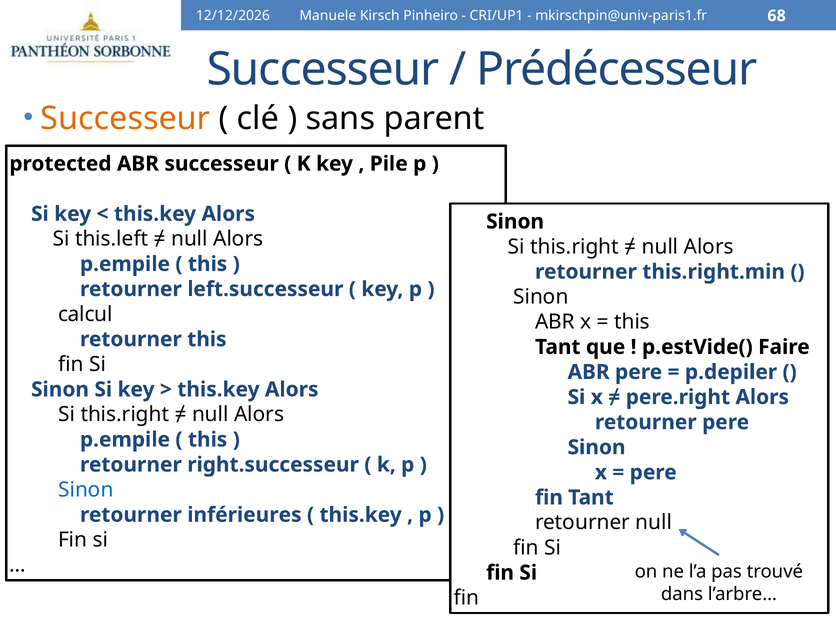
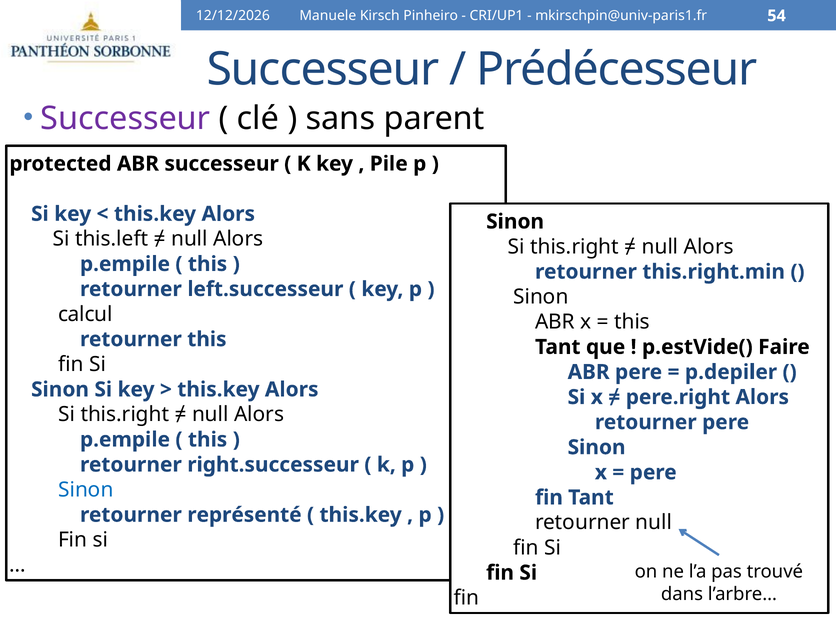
68: 68 -> 54
Successeur at (125, 119) colour: orange -> purple
inférieures: inférieures -> représenté
